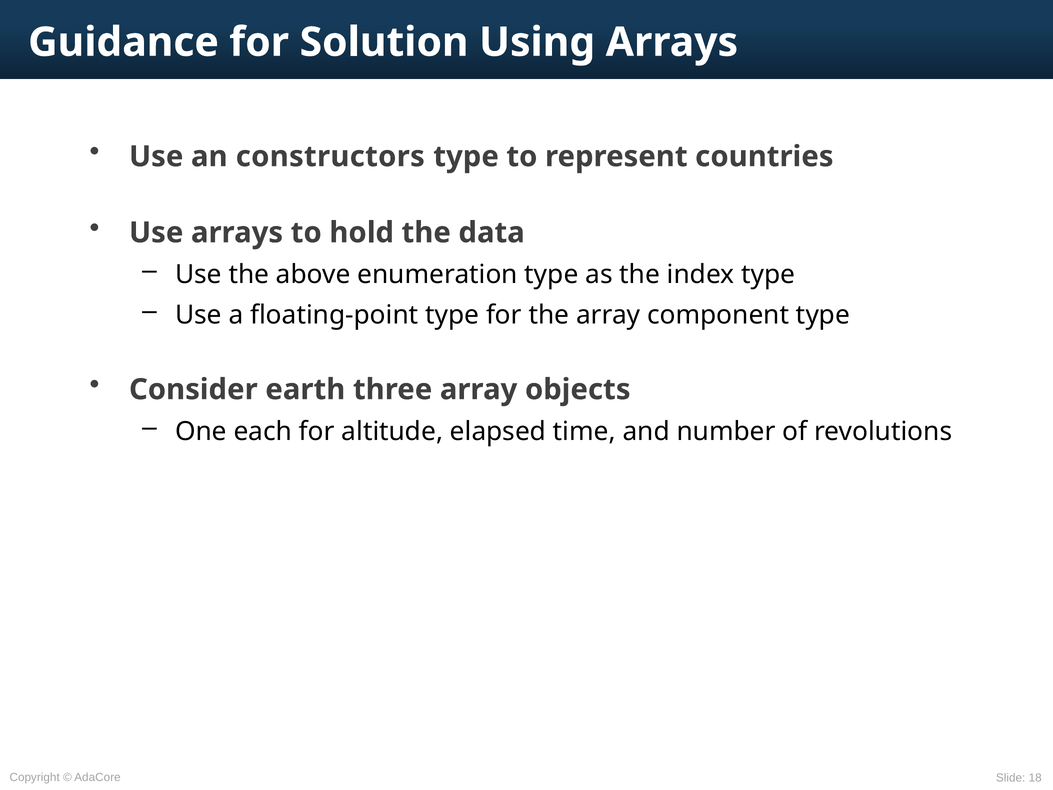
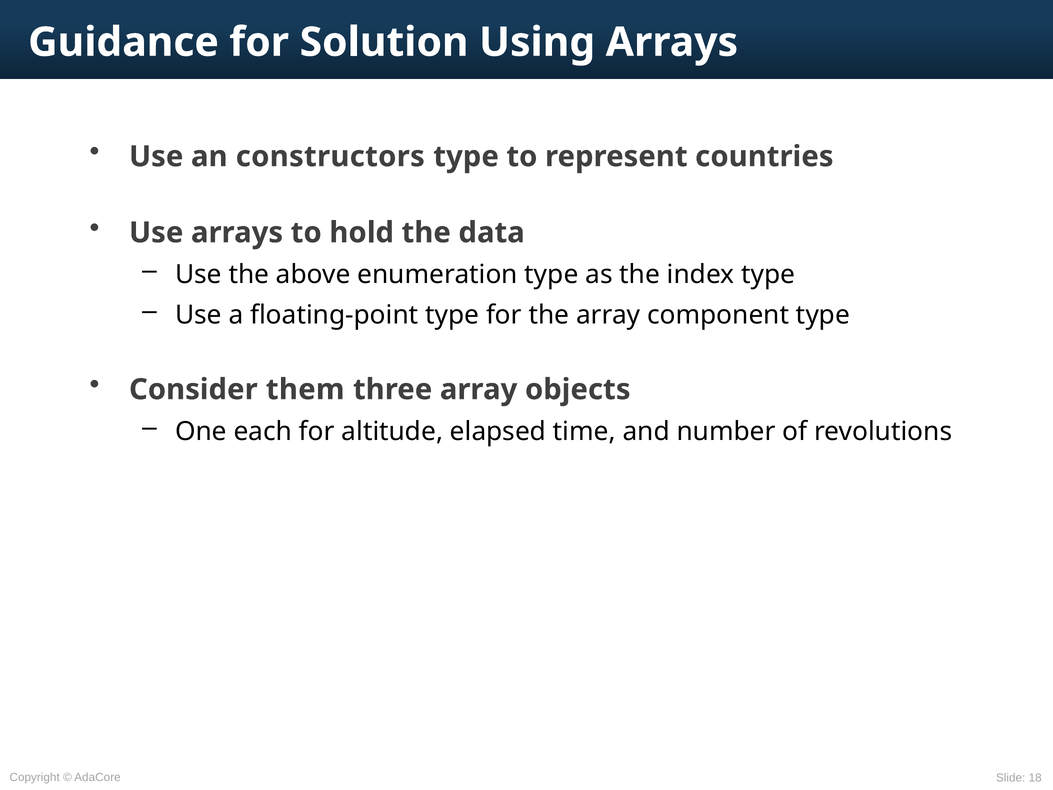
earth: earth -> them
